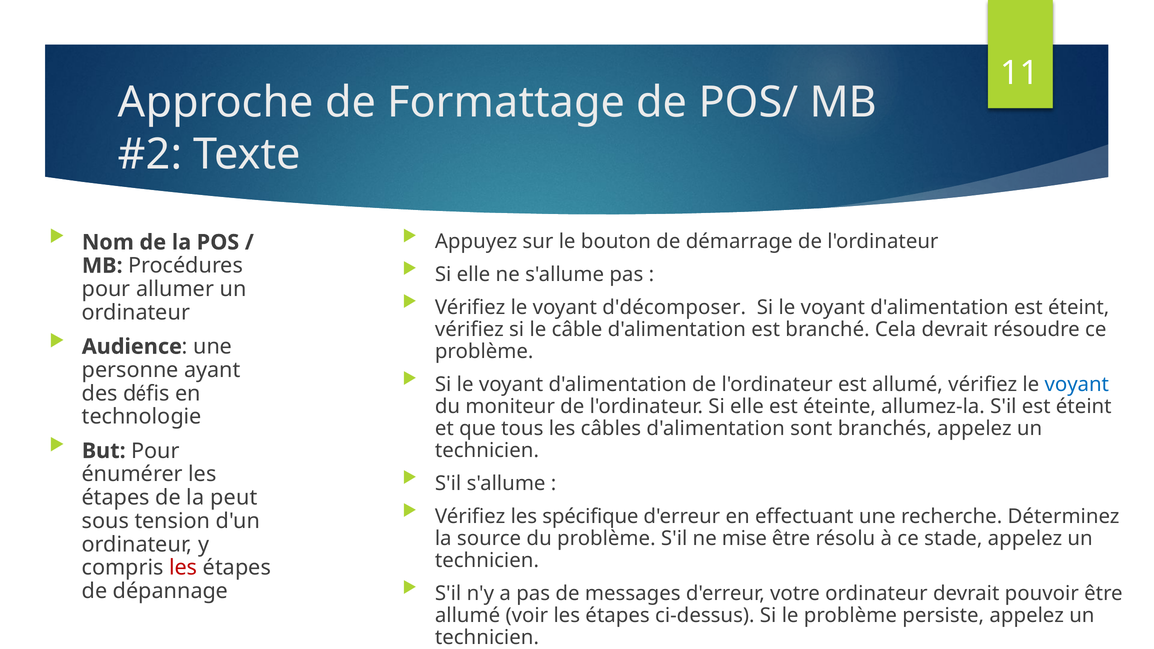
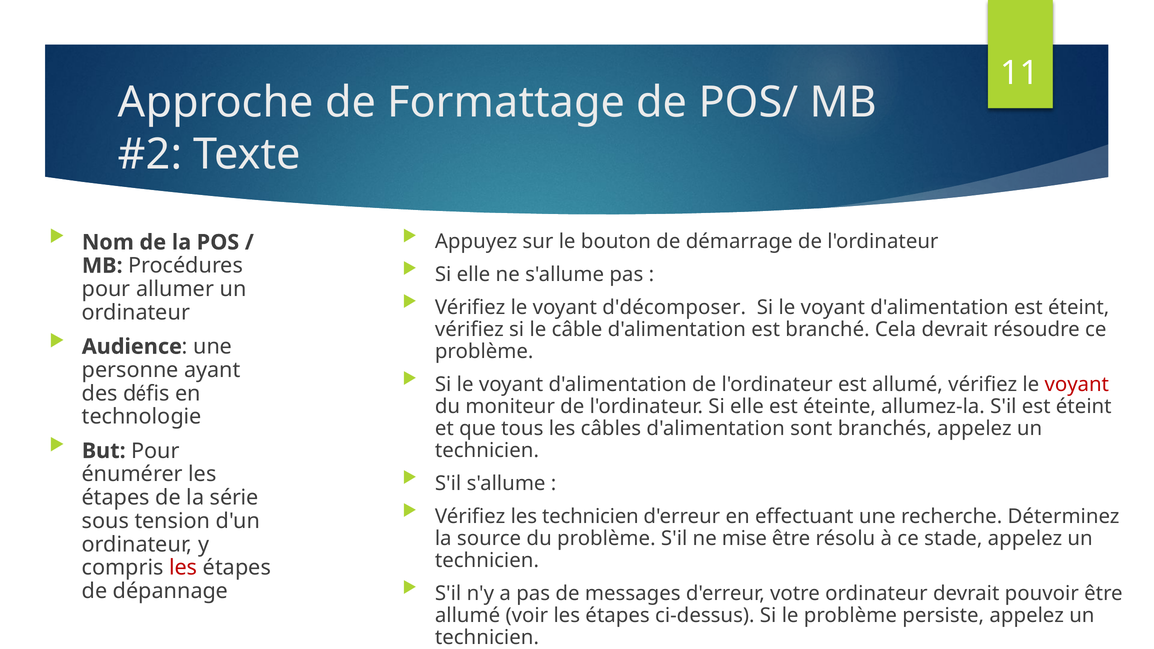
voyant at (1077, 384) colour: blue -> red
peut: peut -> série
les spécifique: spécifique -> technicien
